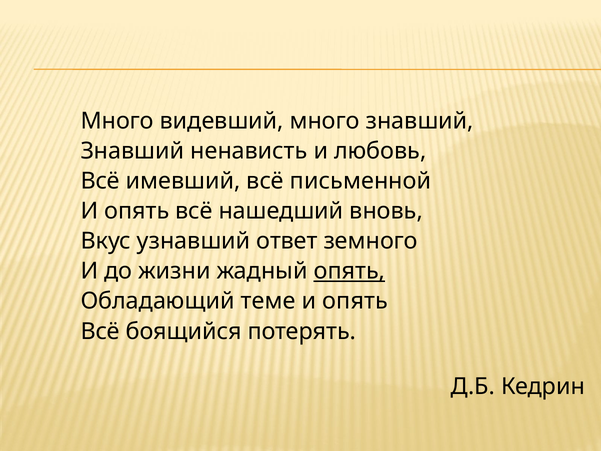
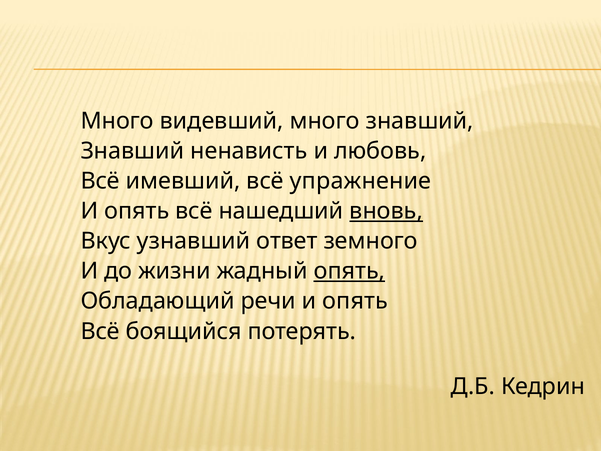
письменной: письменной -> упражнение
вновь underline: none -> present
теме: теме -> речи
